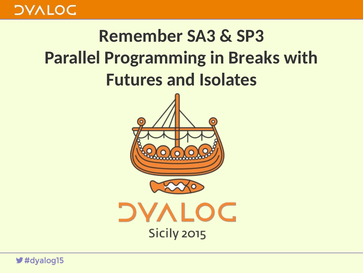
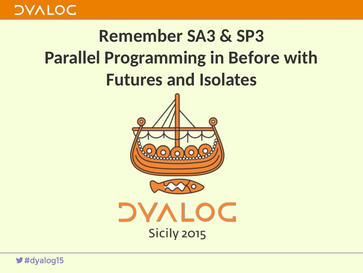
Breaks: Breaks -> Before
